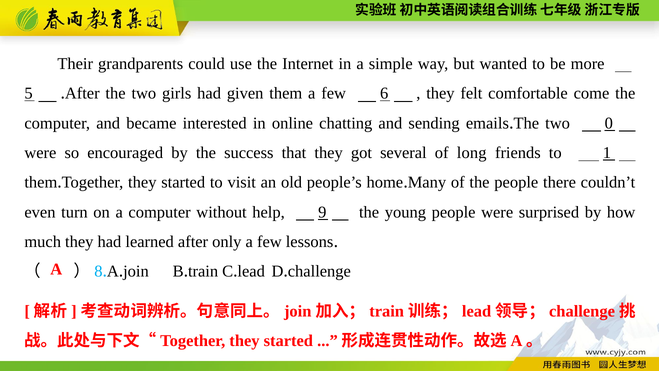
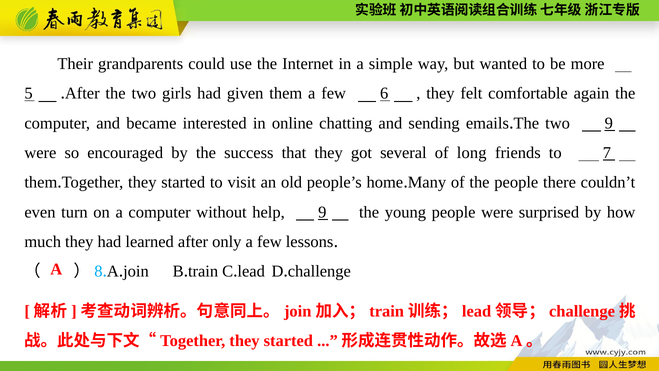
come: come -> again
two 0: 0 -> 9
1: 1 -> 7
